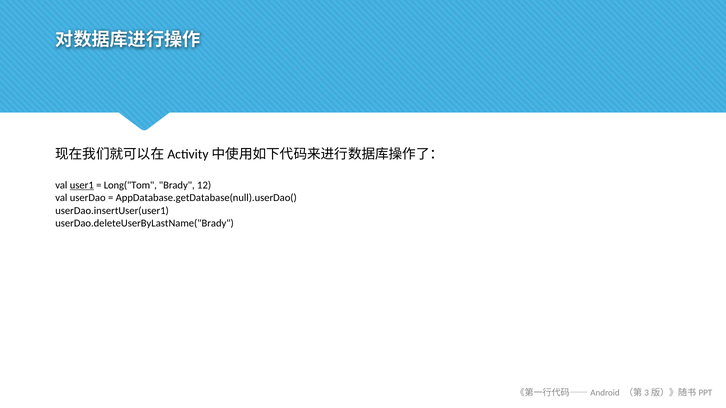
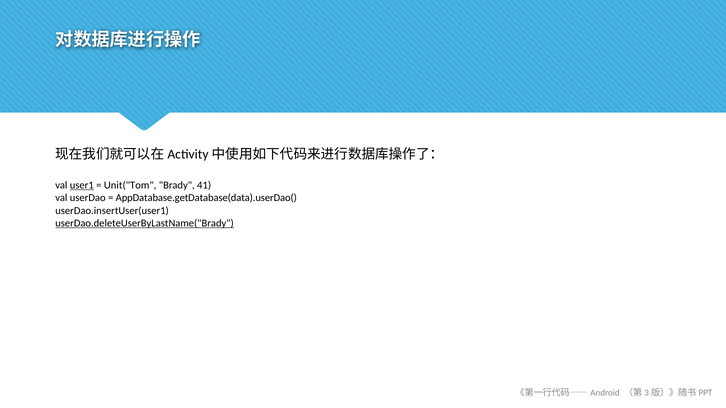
Long("Tom: Long("Tom -> Unit("Tom
12: 12 -> 41
AppDatabase.getDatabase(null).userDao(: AppDatabase.getDatabase(null).userDao( -> AppDatabase.getDatabase(data).userDao(
userDao.deleteUserByLastName("Brady underline: none -> present
